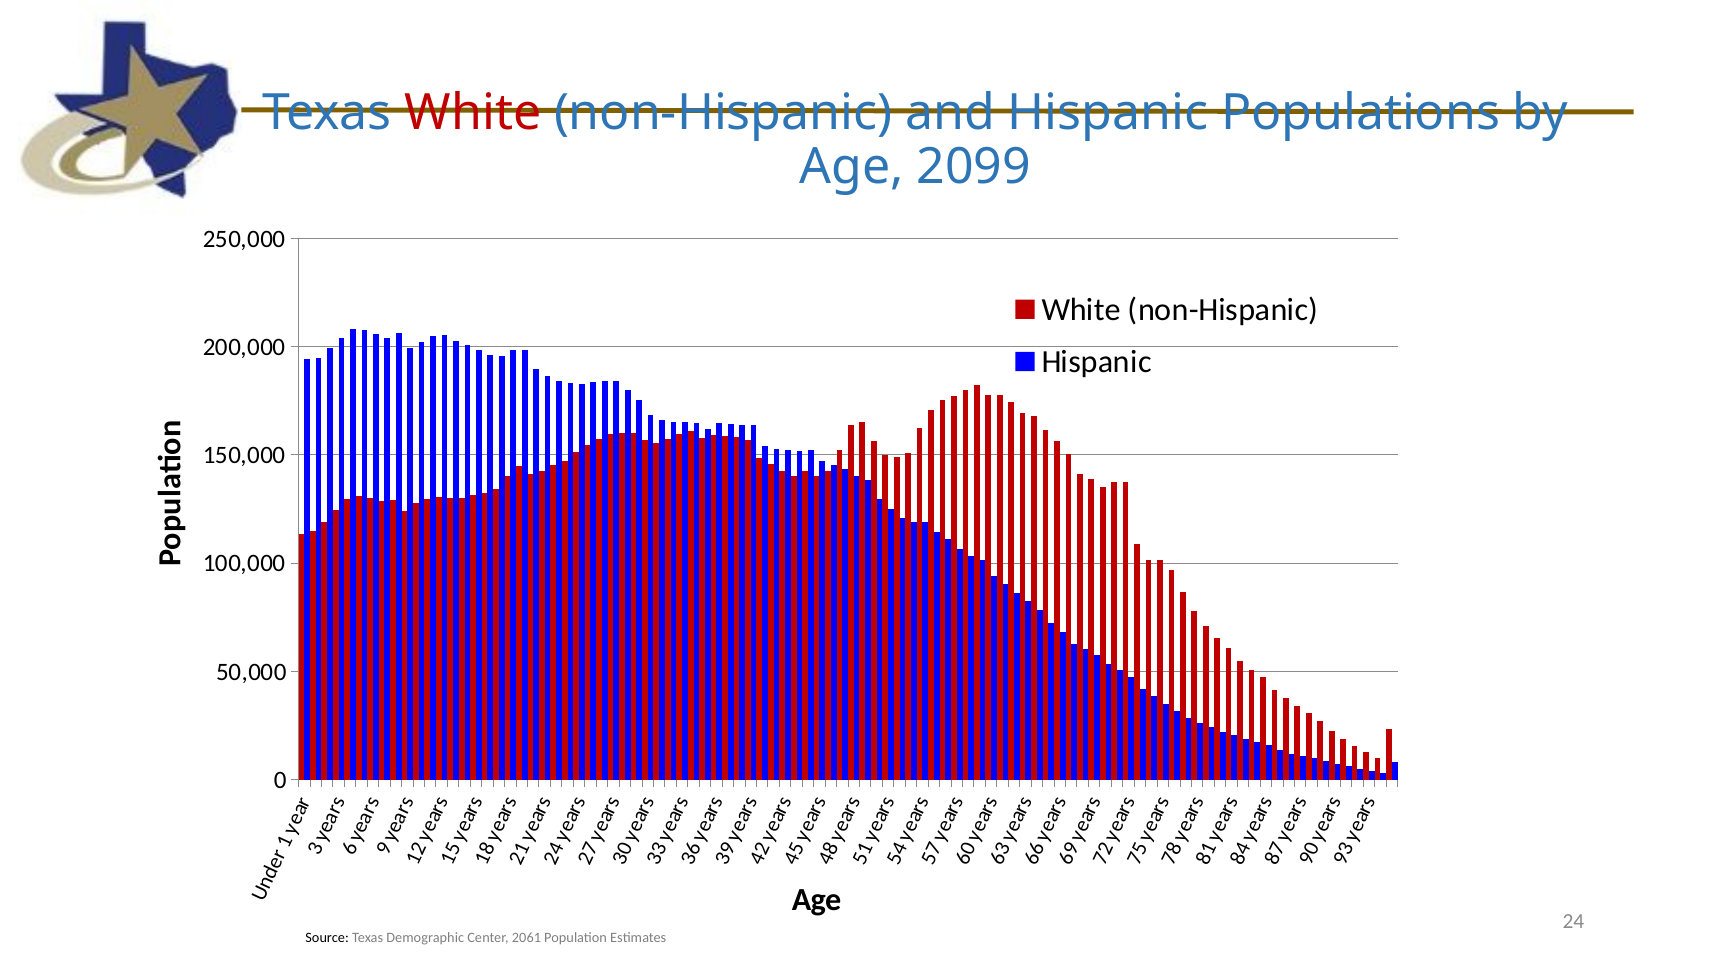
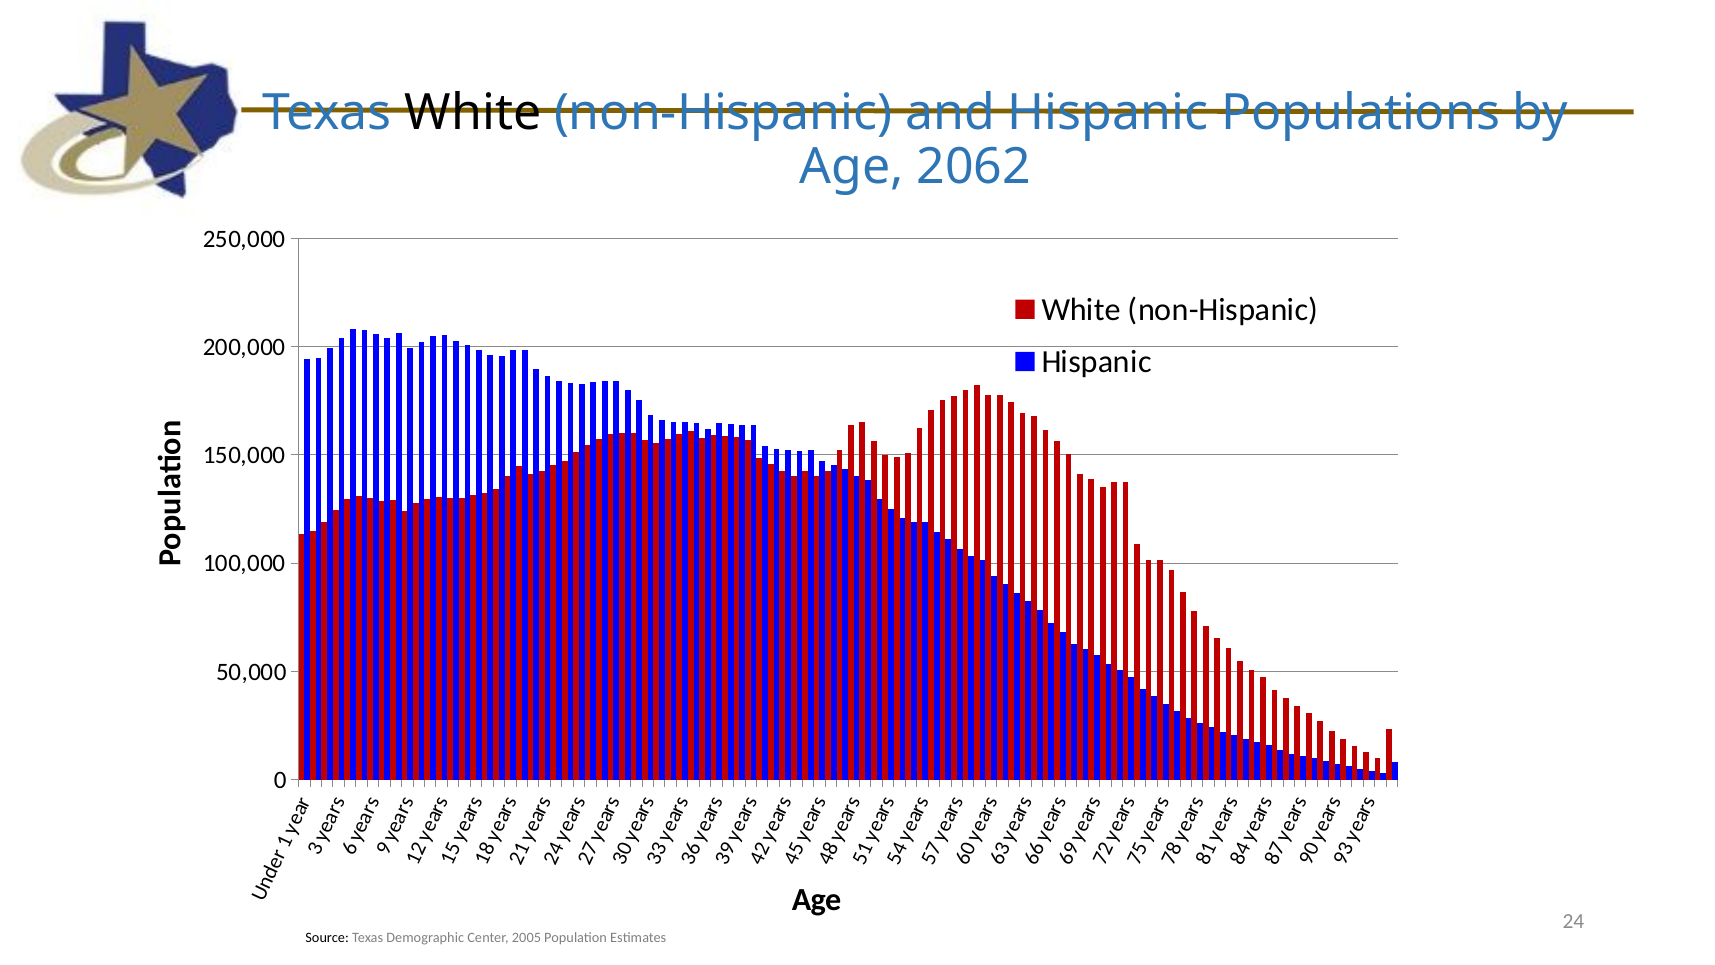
White at (473, 113) colour: red -> black
2099: 2099 -> 2062
2061: 2061 -> 2005
